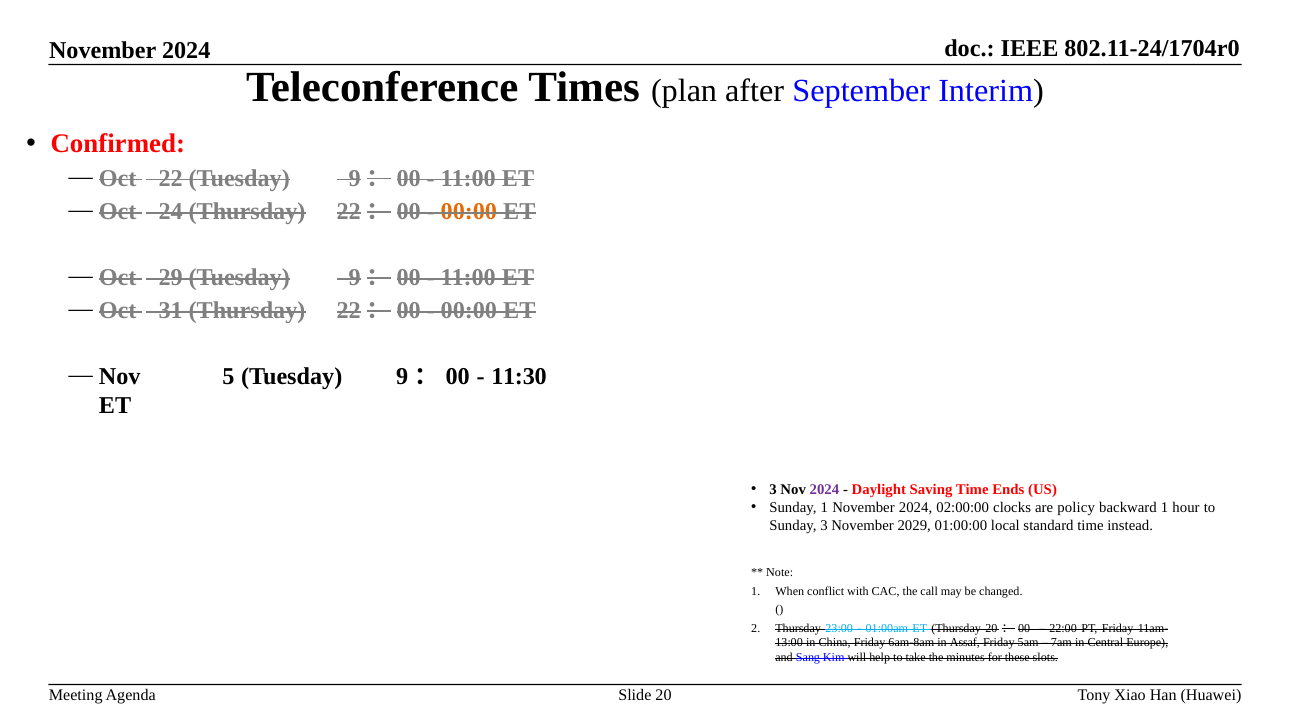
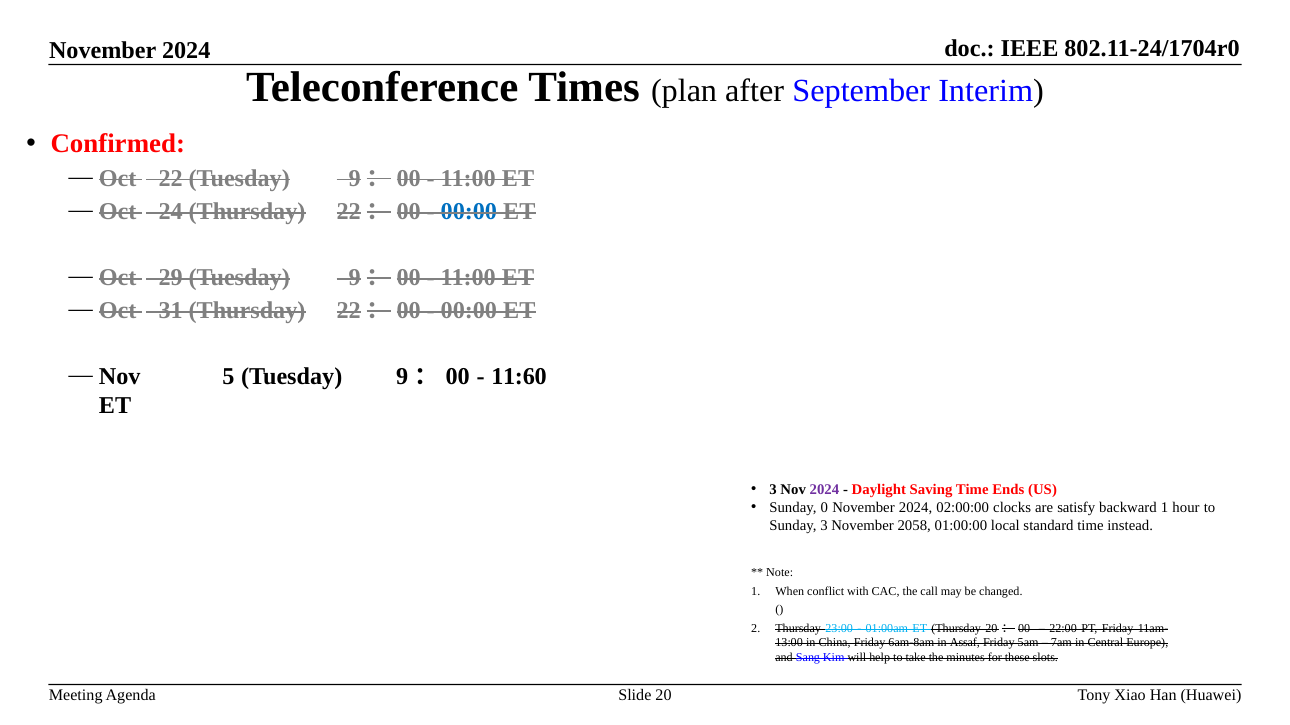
00:00 at (469, 211) colour: orange -> blue
11:30: 11:30 -> 11:60
Sunday 1: 1 -> 0
policy: policy -> satisfy
2029: 2029 -> 2058
